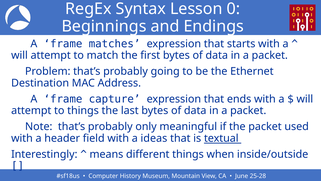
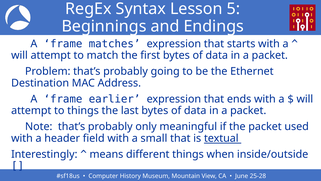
0: 0 -> 5
capture: capture -> earlier
ideas: ideas -> small
